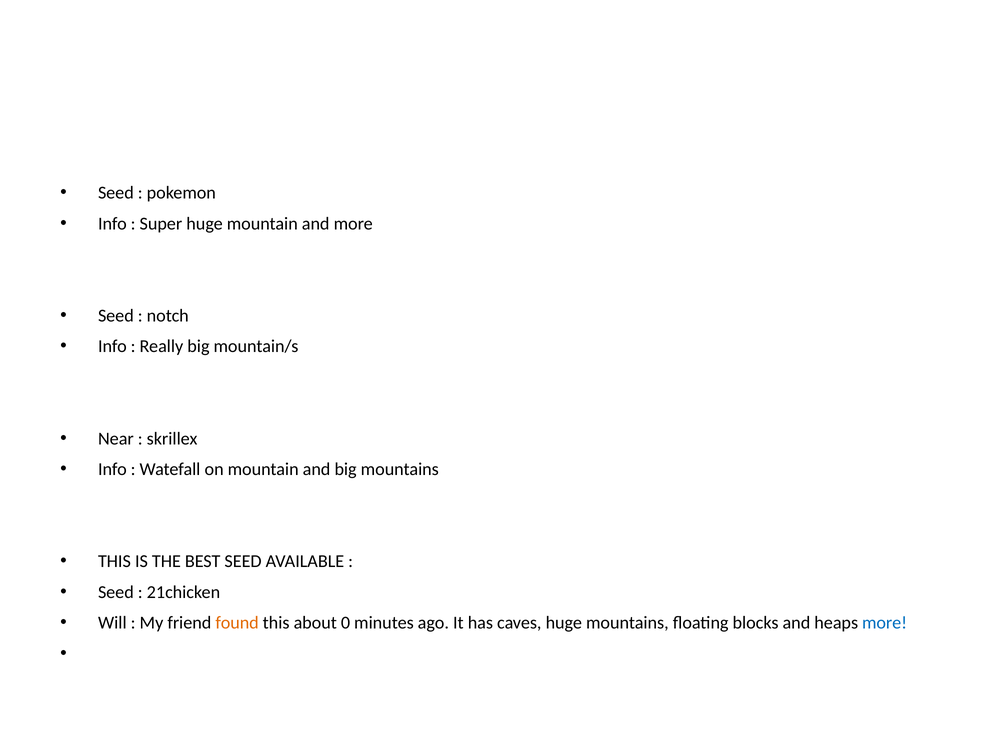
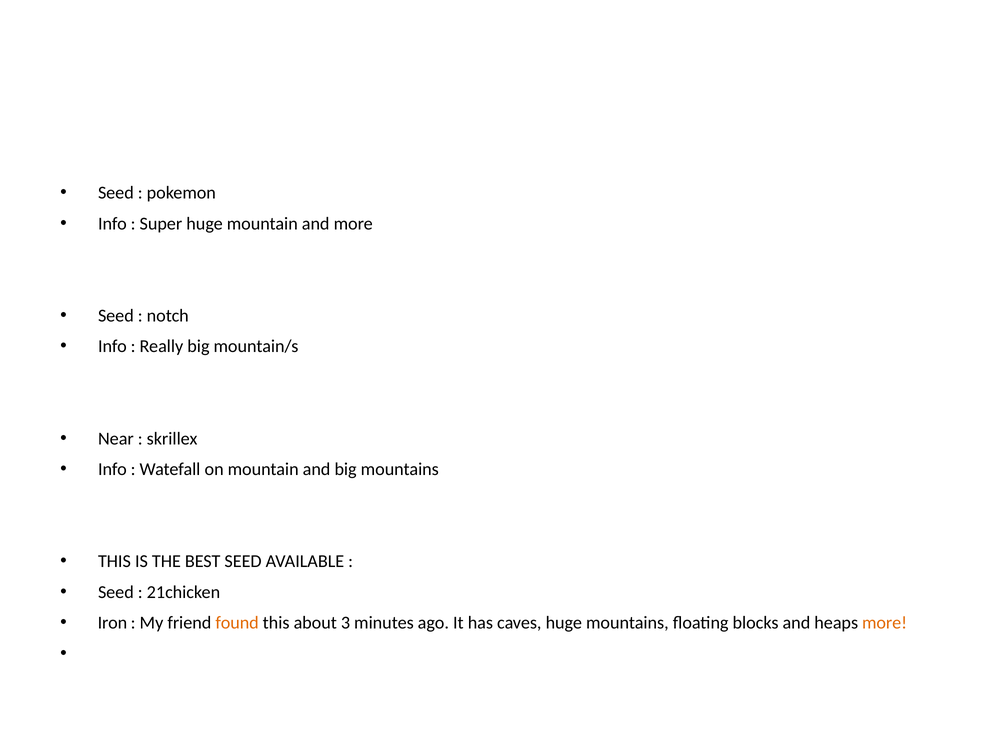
Will: Will -> Iron
0: 0 -> 3
more at (885, 623) colour: blue -> orange
